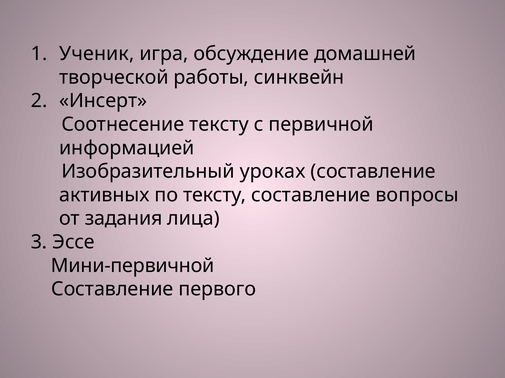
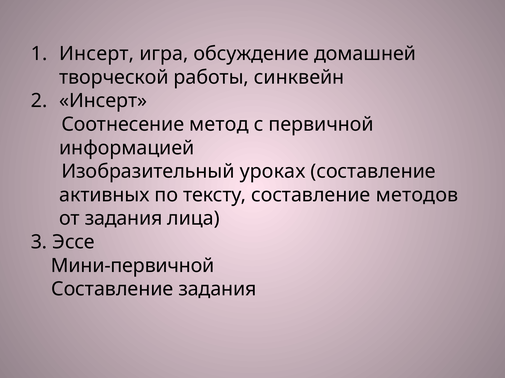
Ученик at (97, 54): Ученик -> Инсерт
Соотнесение тексту: тексту -> метод
вопросы: вопросы -> методов
Составление первого: первого -> задания
